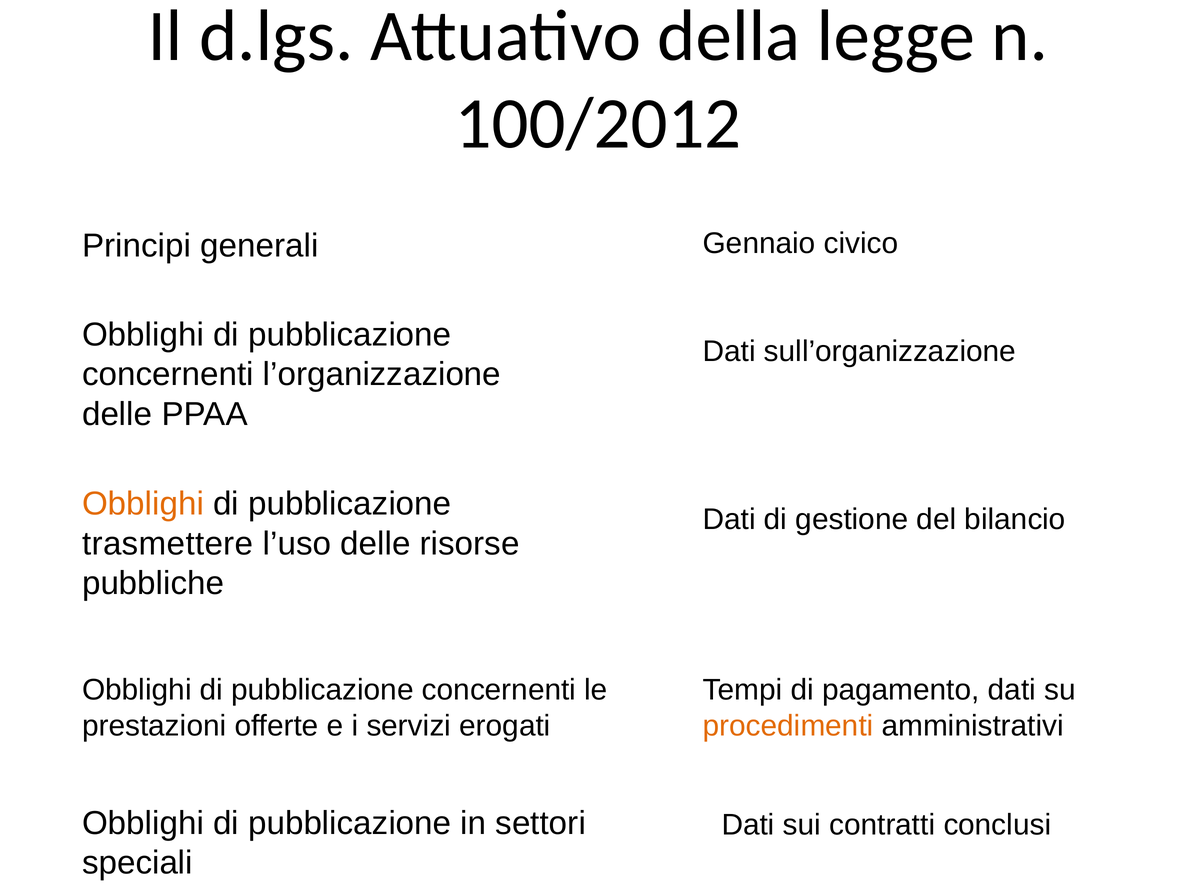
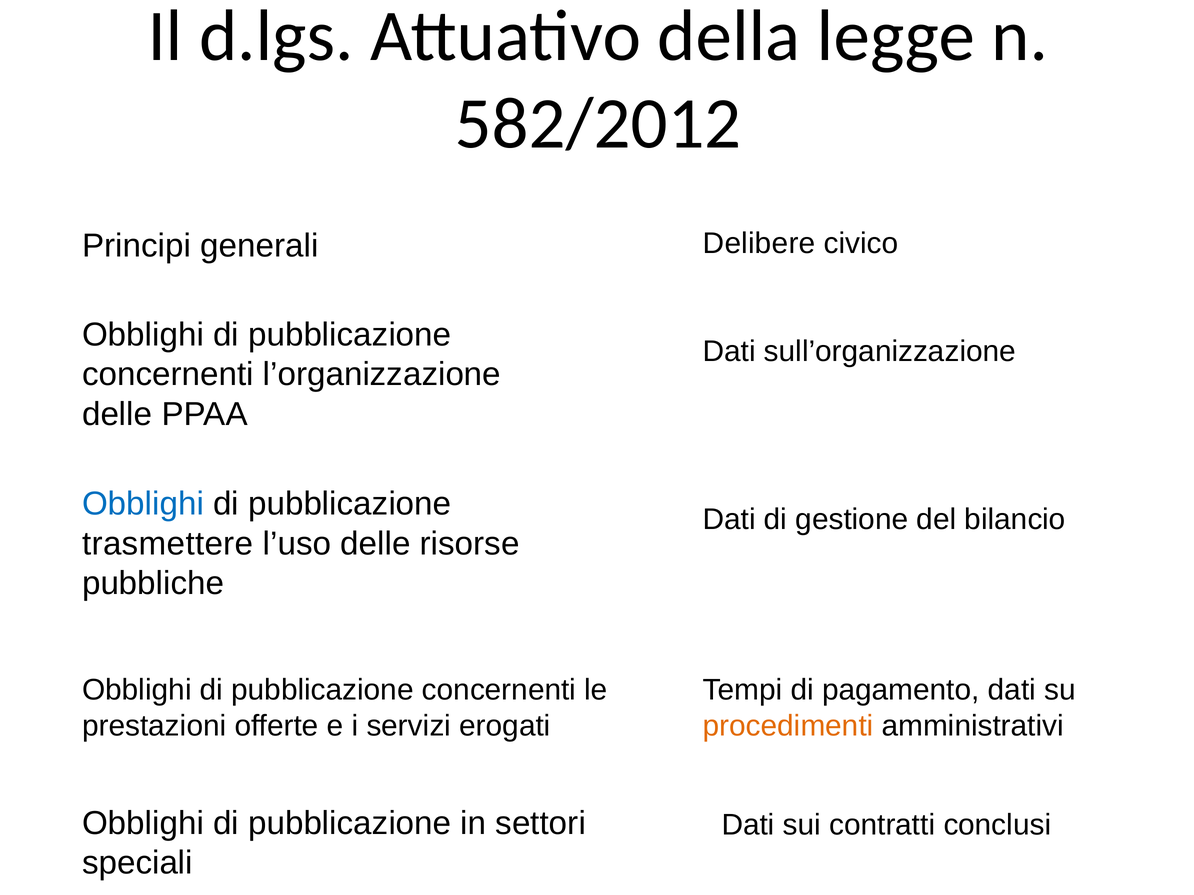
100/2012: 100/2012 -> 582/2012
Gennaio: Gennaio -> Delibere
Obblighi at (143, 504) colour: orange -> blue
